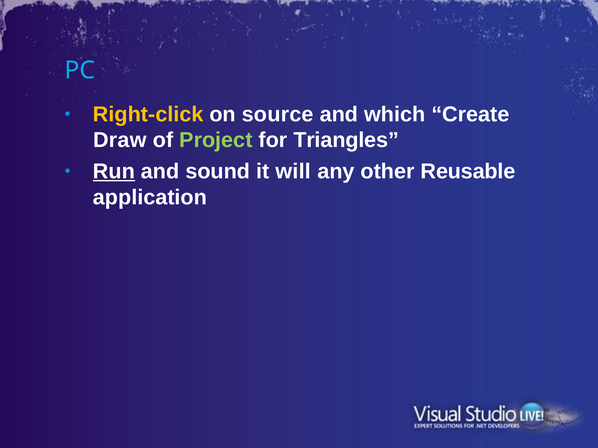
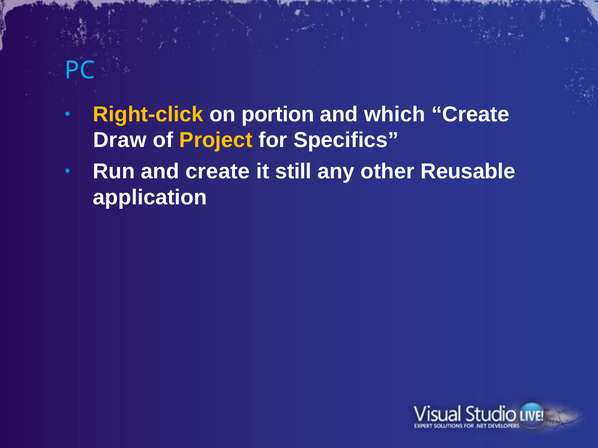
source: source -> portion
Project colour: light green -> yellow
Triangles: Triangles -> Specifics
Run underline: present -> none
and sound: sound -> create
will: will -> still
